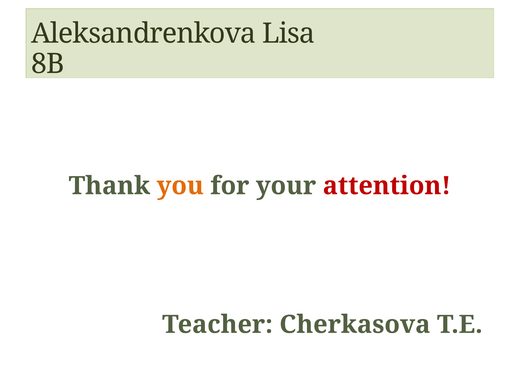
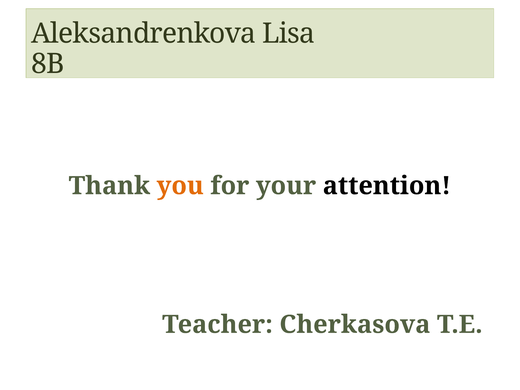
attention colour: red -> black
